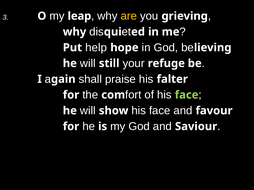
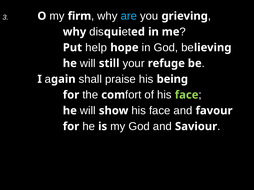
leap: leap -> firm
are colour: yellow -> light blue
falter: falter -> being
